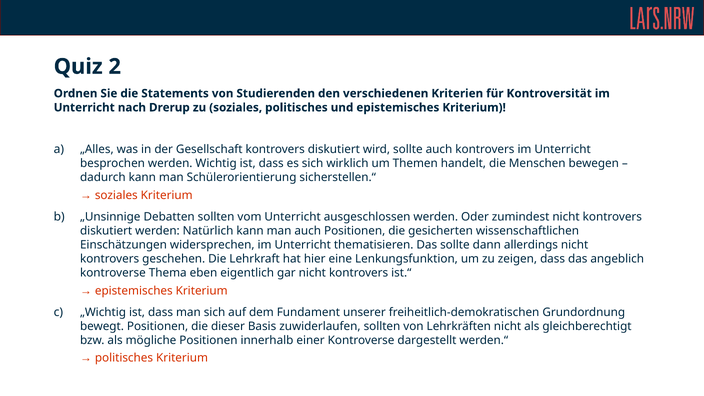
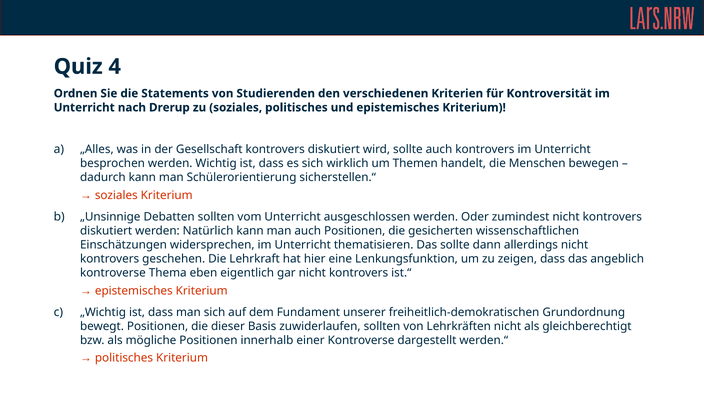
2: 2 -> 4
